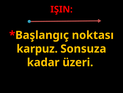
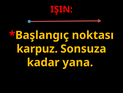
üzeri: üzeri -> yana
